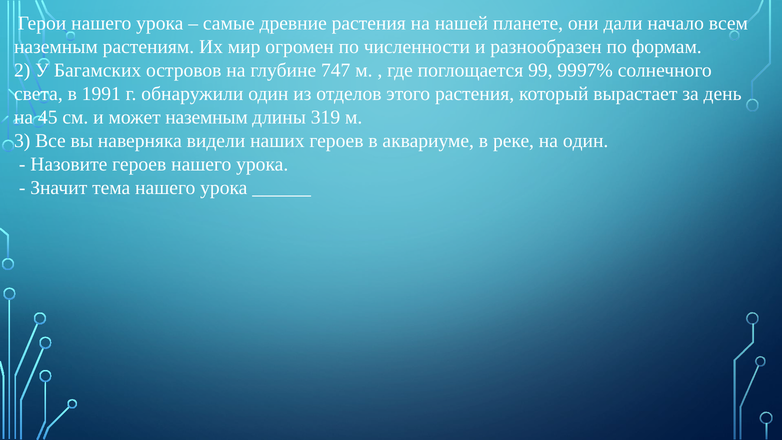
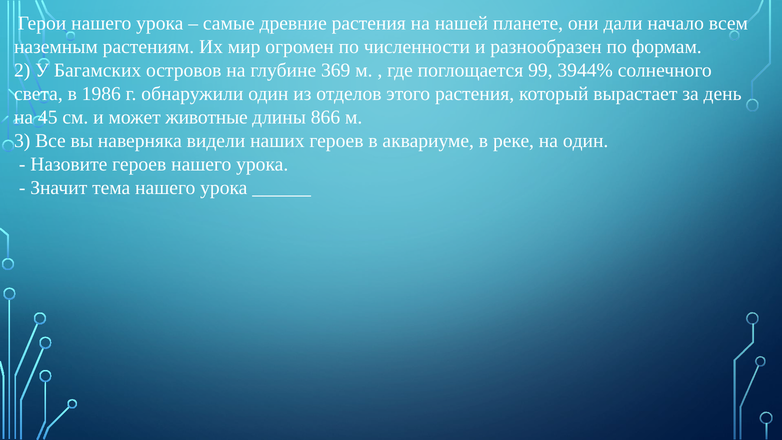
747: 747 -> 369
9997%: 9997% -> 3944%
1991: 1991 -> 1986
может наземным: наземным -> животные
319: 319 -> 866
